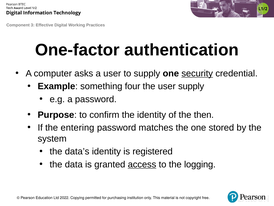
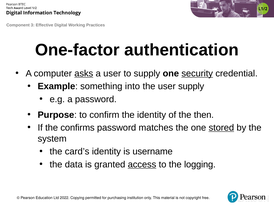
asks underline: none -> present
four: four -> into
entering: entering -> confirms
stored underline: none -> present
data’s: data’s -> card’s
registered: registered -> username
